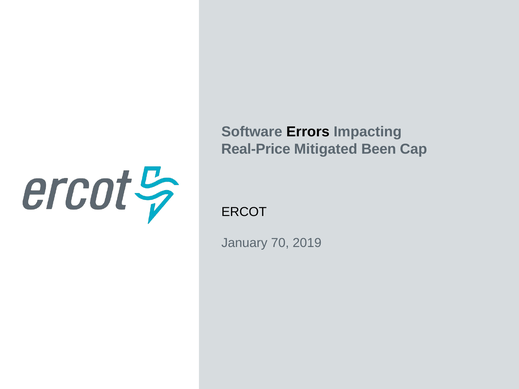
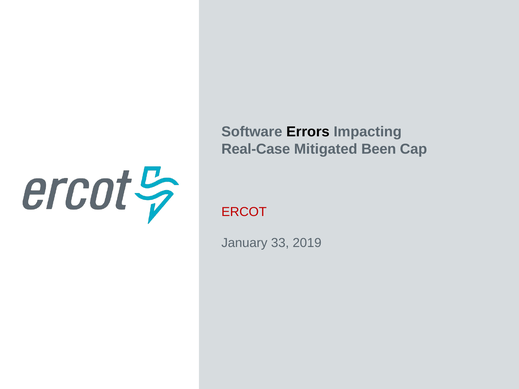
Real-Price: Real-Price -> Real-Case
ERCOT colour: black -> red
70: 70 -> 33
